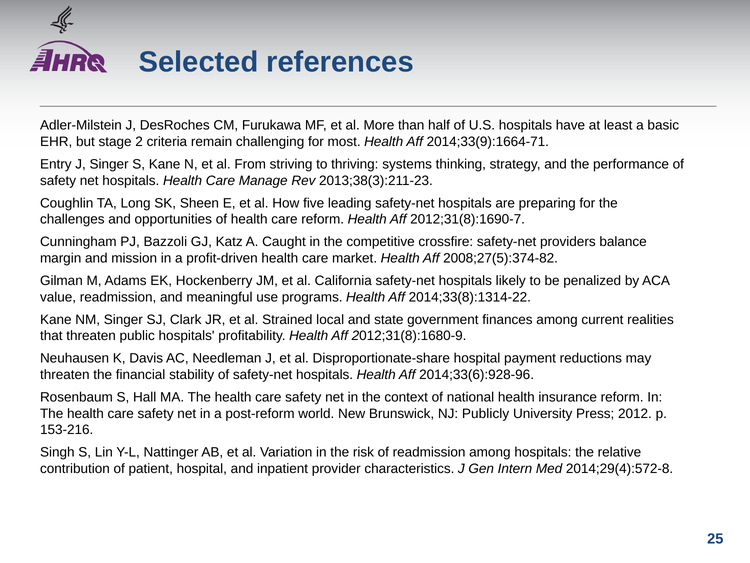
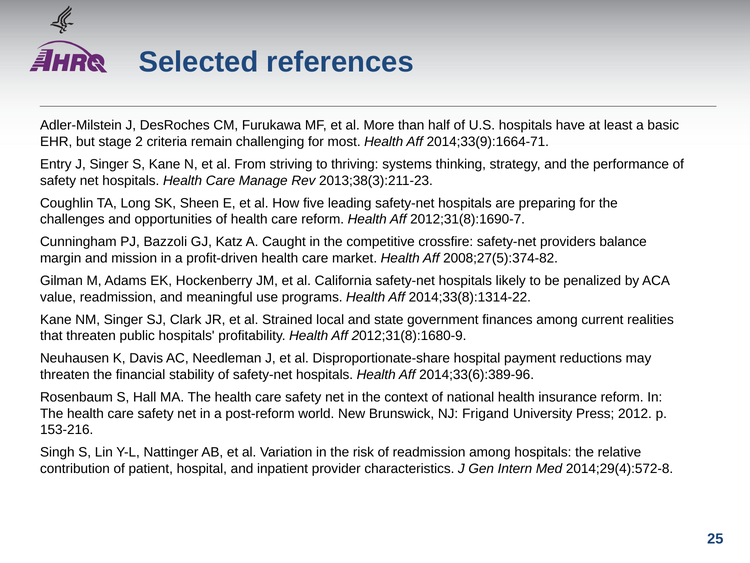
2014;33(6):928-96: 2014;33(6):928-96 -> 2014;33(6):389-96
Publicly: Publicly -> Frigand
